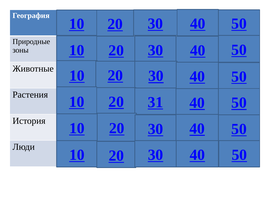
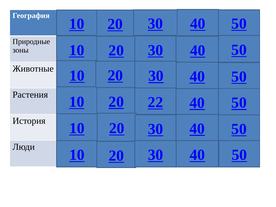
31: 31 -> 22
